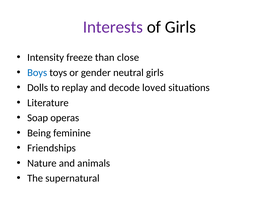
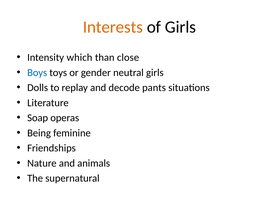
Interests colour: purple -> orange
freeze: freeze -> which
loved: loved -> pants
